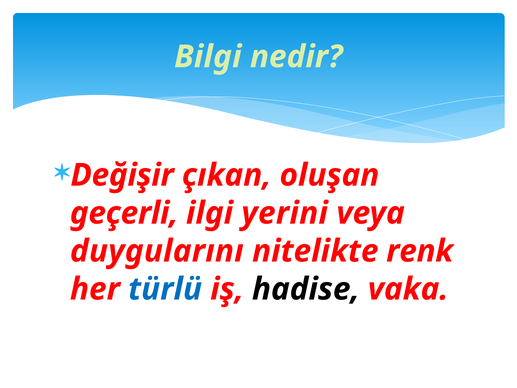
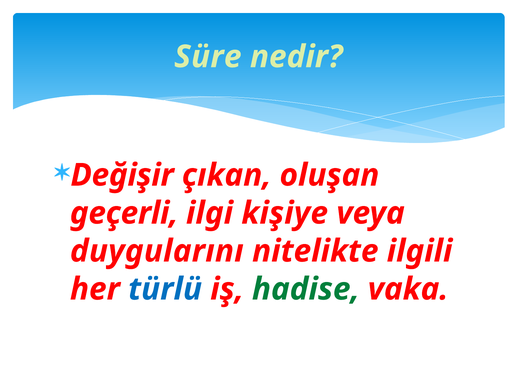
Bilgi: Bilgi -> Süre
yerini: yerini -> kişiye
renk: renk -> ilgili
hadise colour: black -> green
